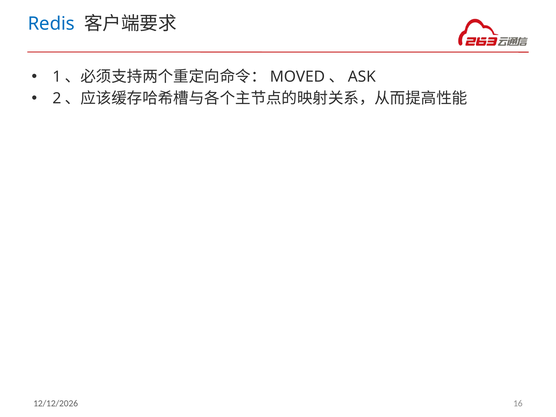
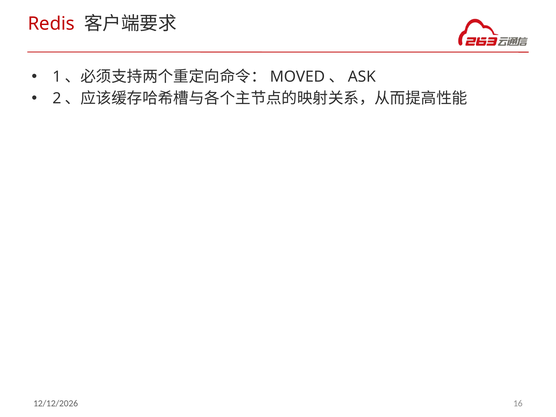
Redis colour: blue -> red
